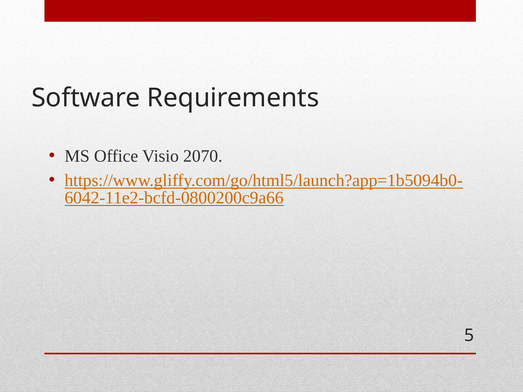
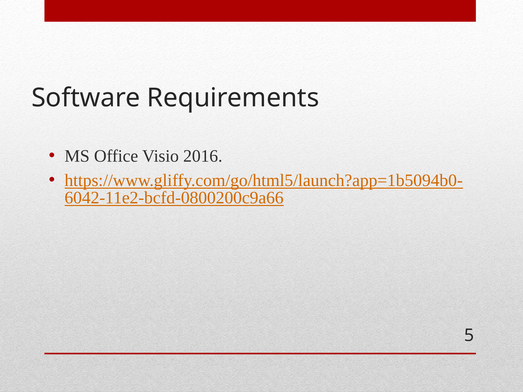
2070: 2070 -> 2016
